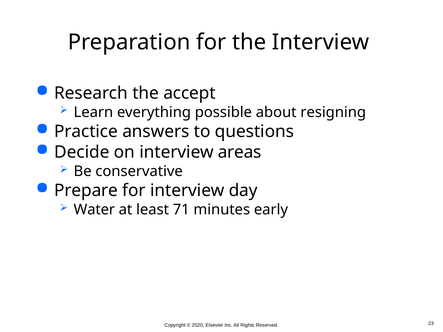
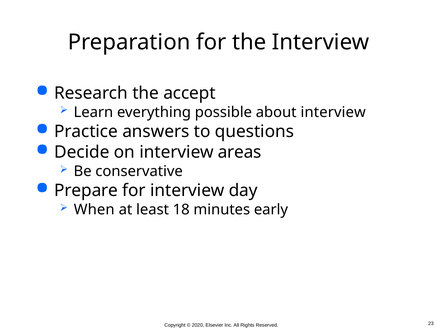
about resigning: resigning -> interview
Water: Water -> When
71: 71 -> 18
